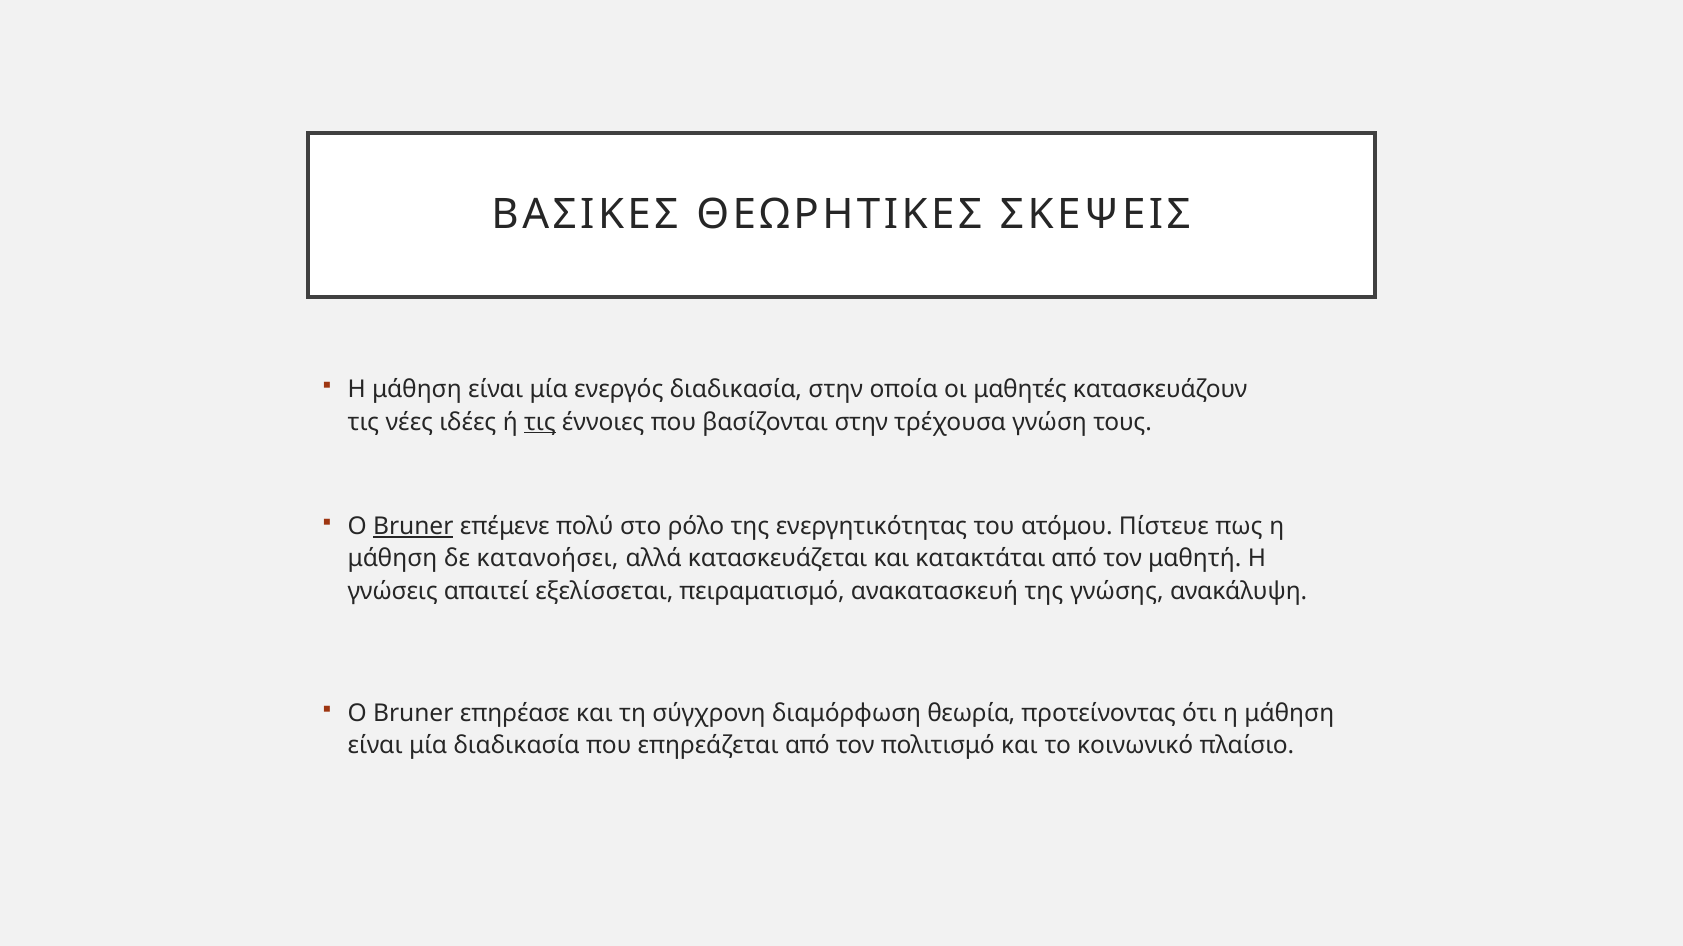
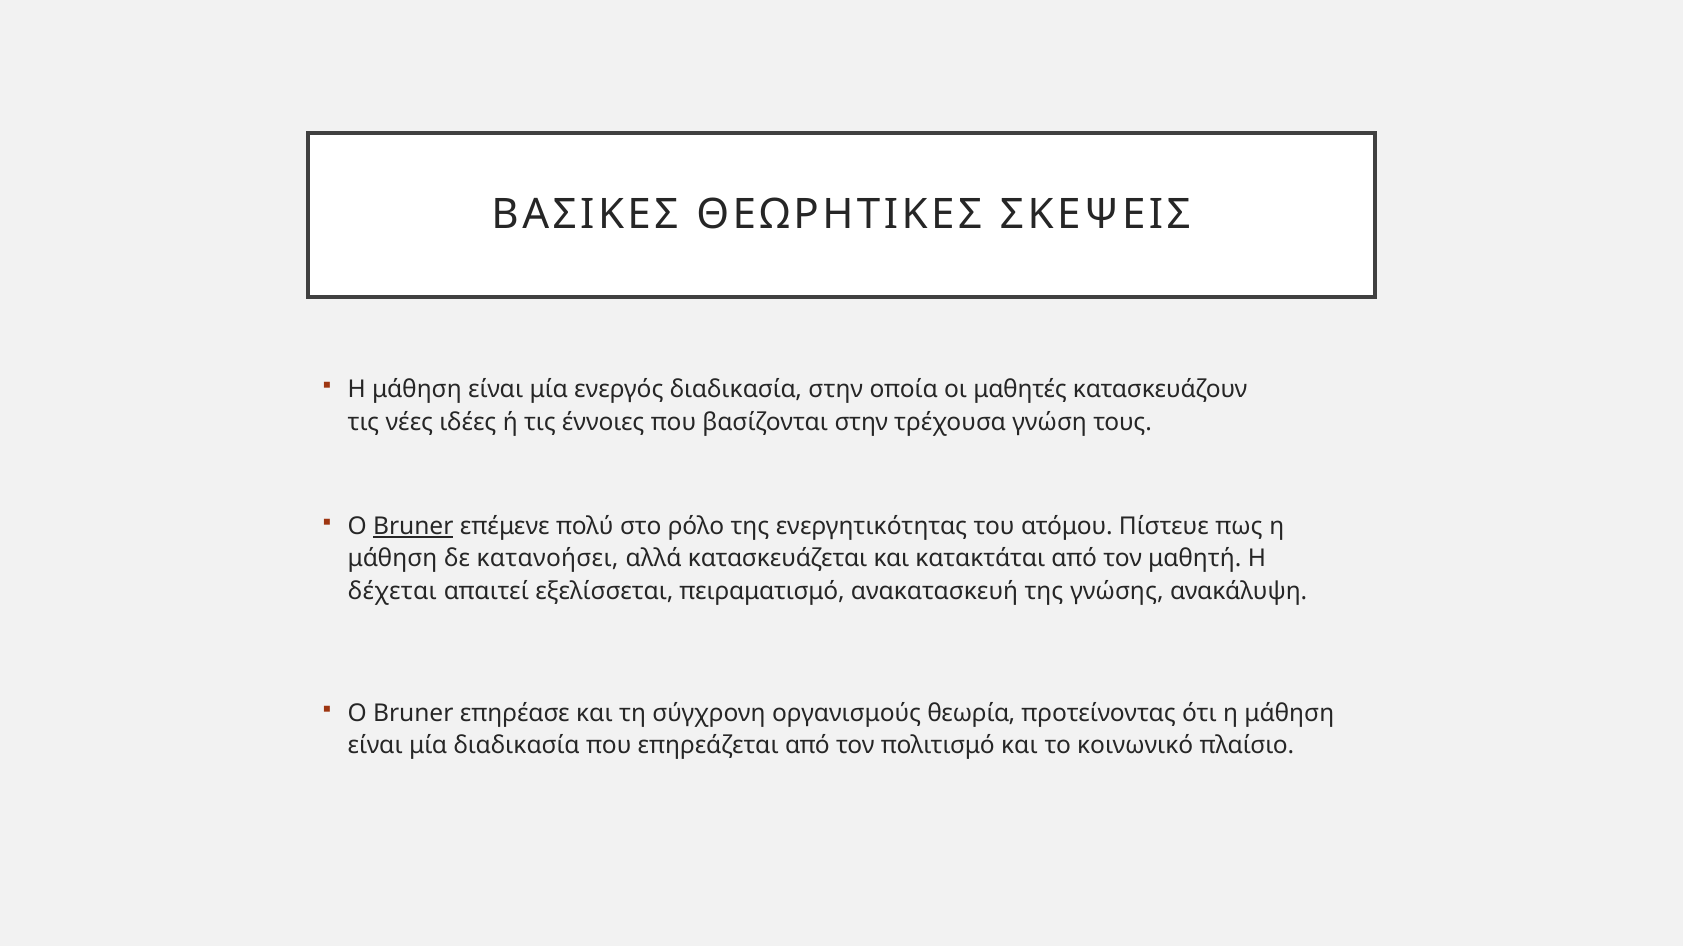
τις at (540, 422) underline: present -> none
γνώσεις: γνώσεις -> δέχεται
διαμόρφωση: διαμόρφωση -> οργανισμούς
